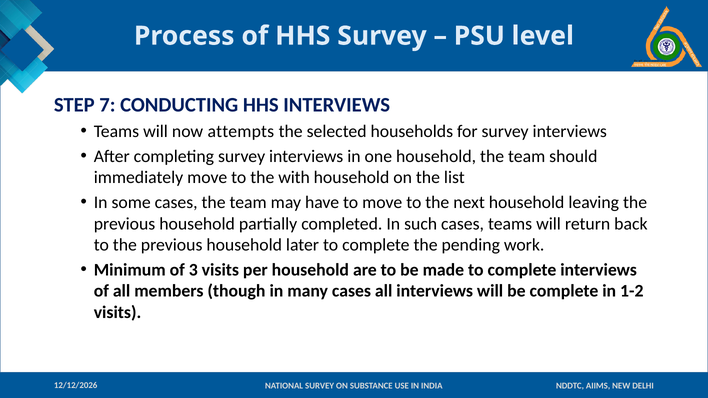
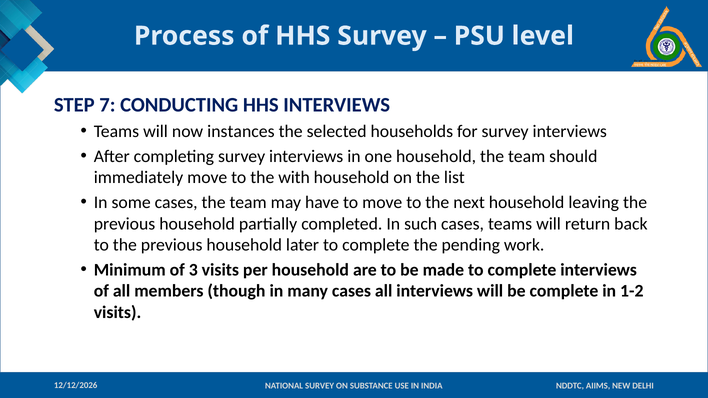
attempts: attempts -> instances
